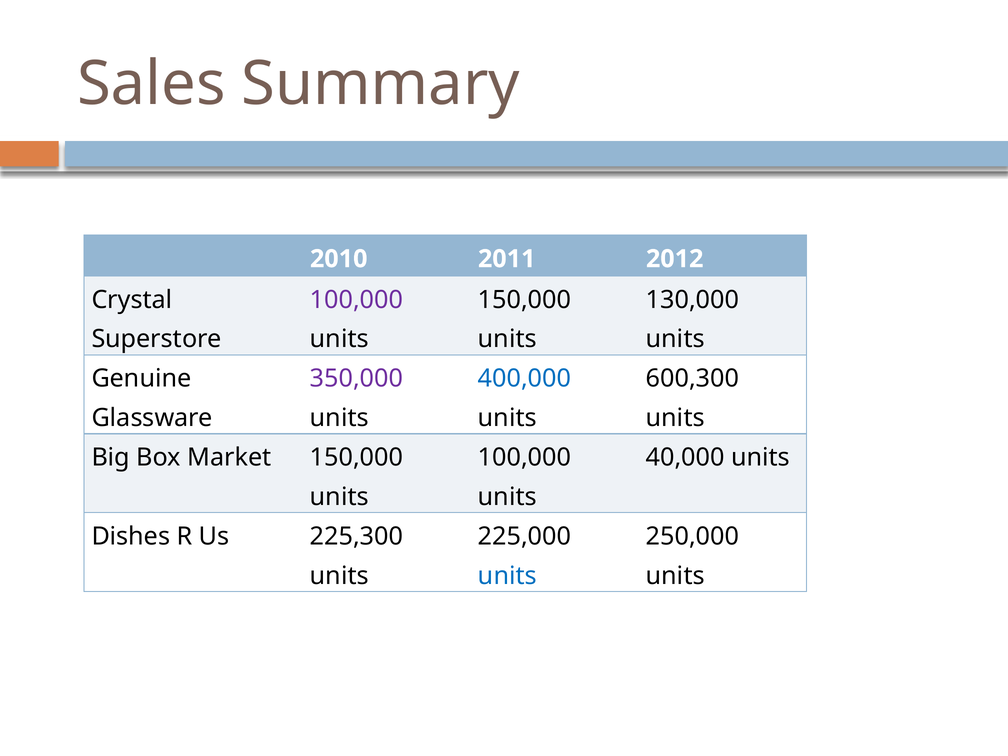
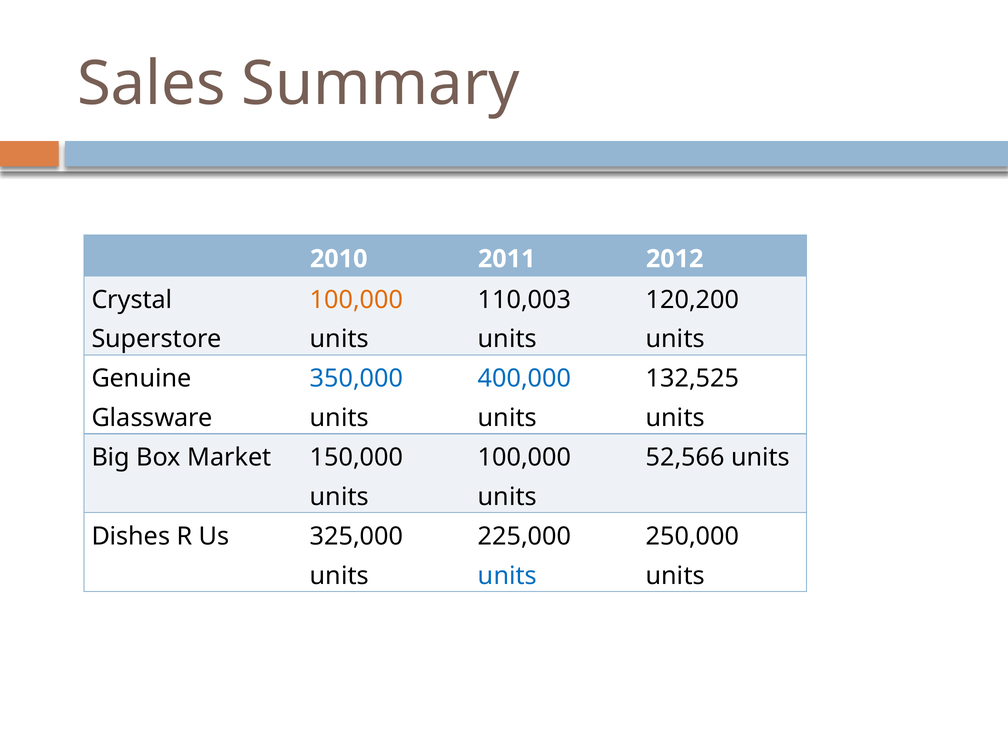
100,000 at (357, 300) colour: purple -> orange
150,000 at (525, 300): 150,000 -> 110,003
130,000: 130,000 -> 120,200
350,000 colour: purple -> blue
600,300: 600,300 -> 132,525
40,000: 40,000 -> 52,566
225,300: 225,300 -> 325,000
